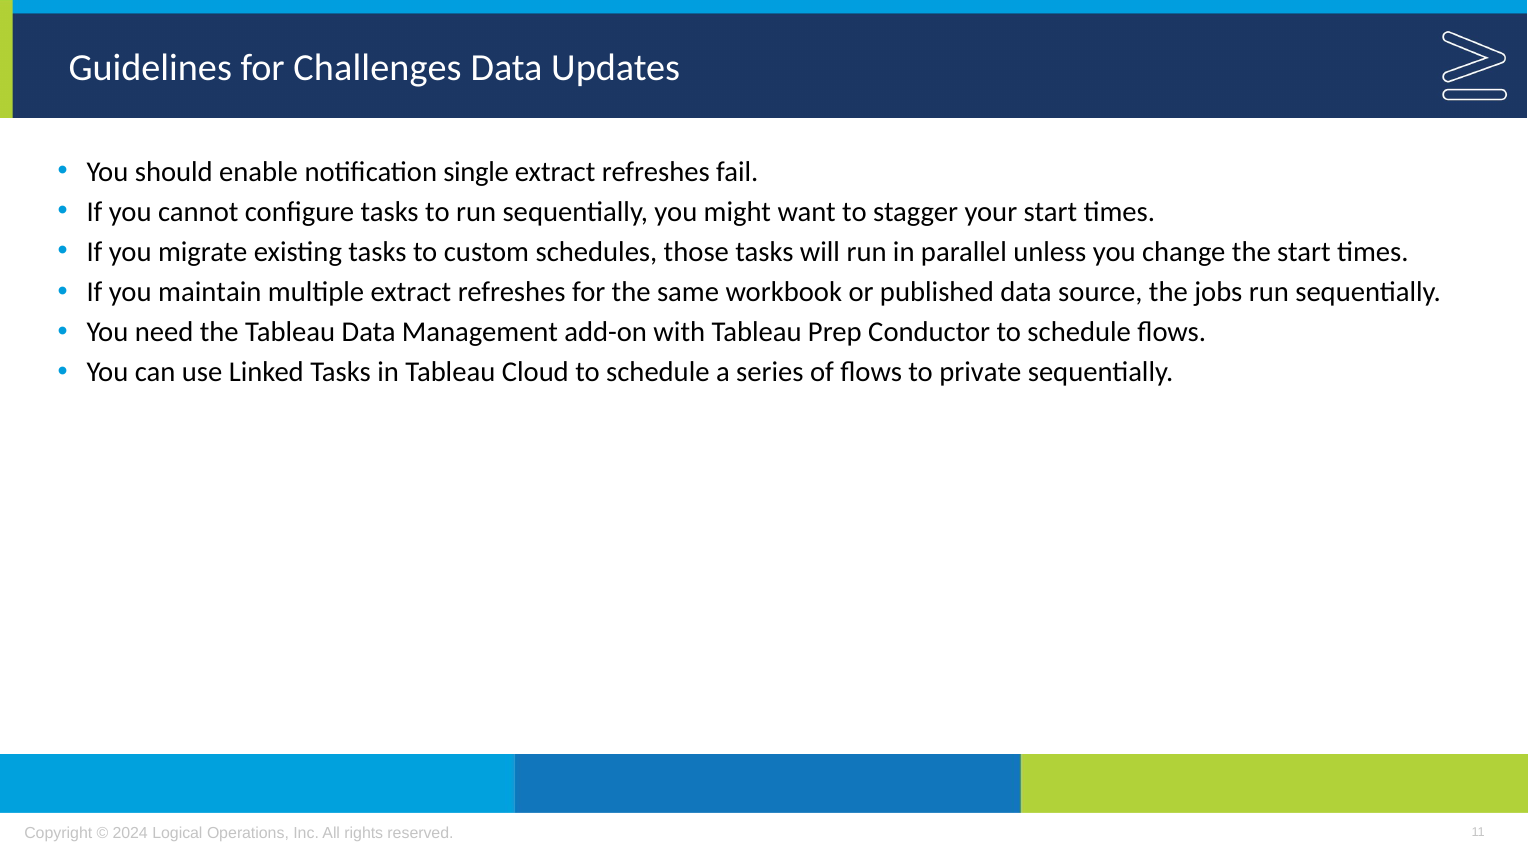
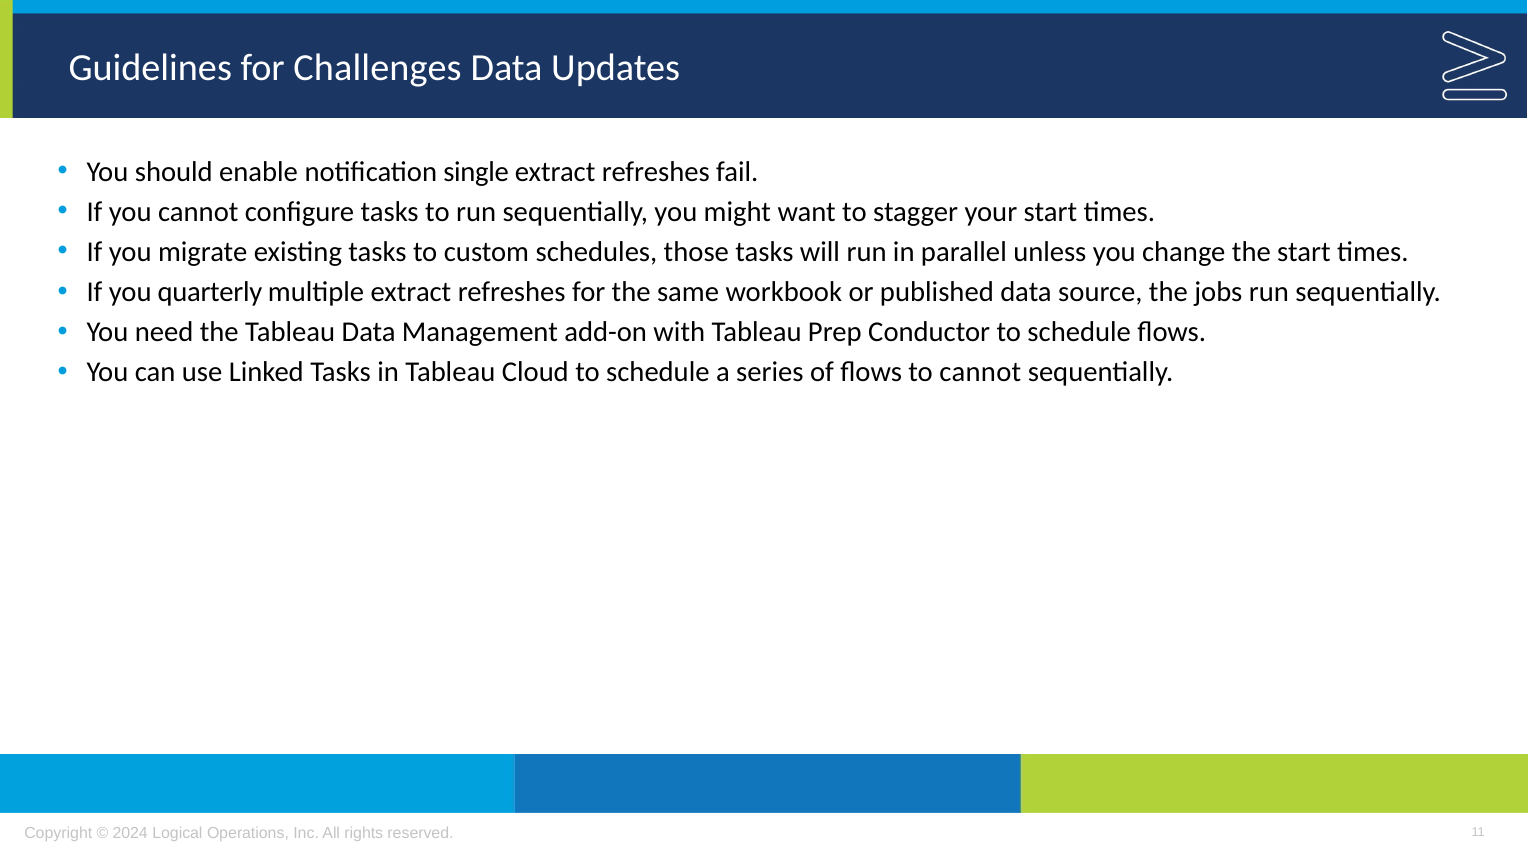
maintain: maintain -> quarterly
to private: private -> cannot
